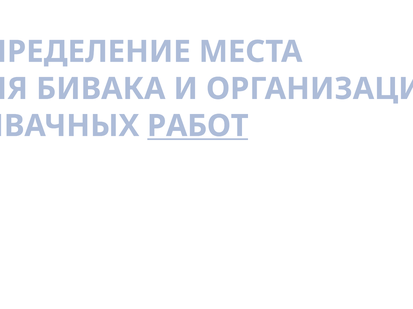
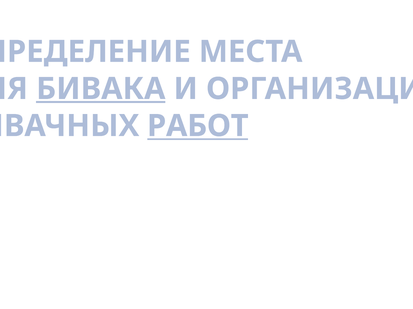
БИВАКА underline: none -> present
